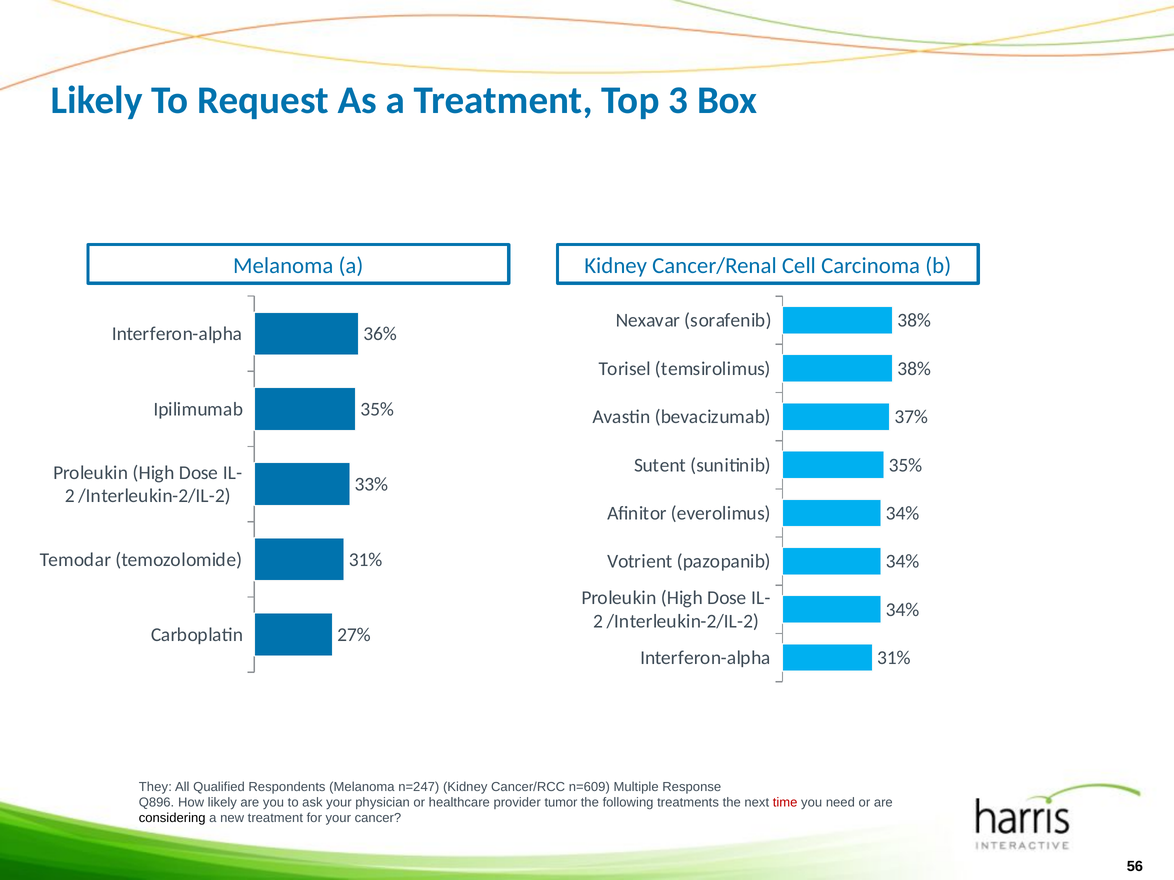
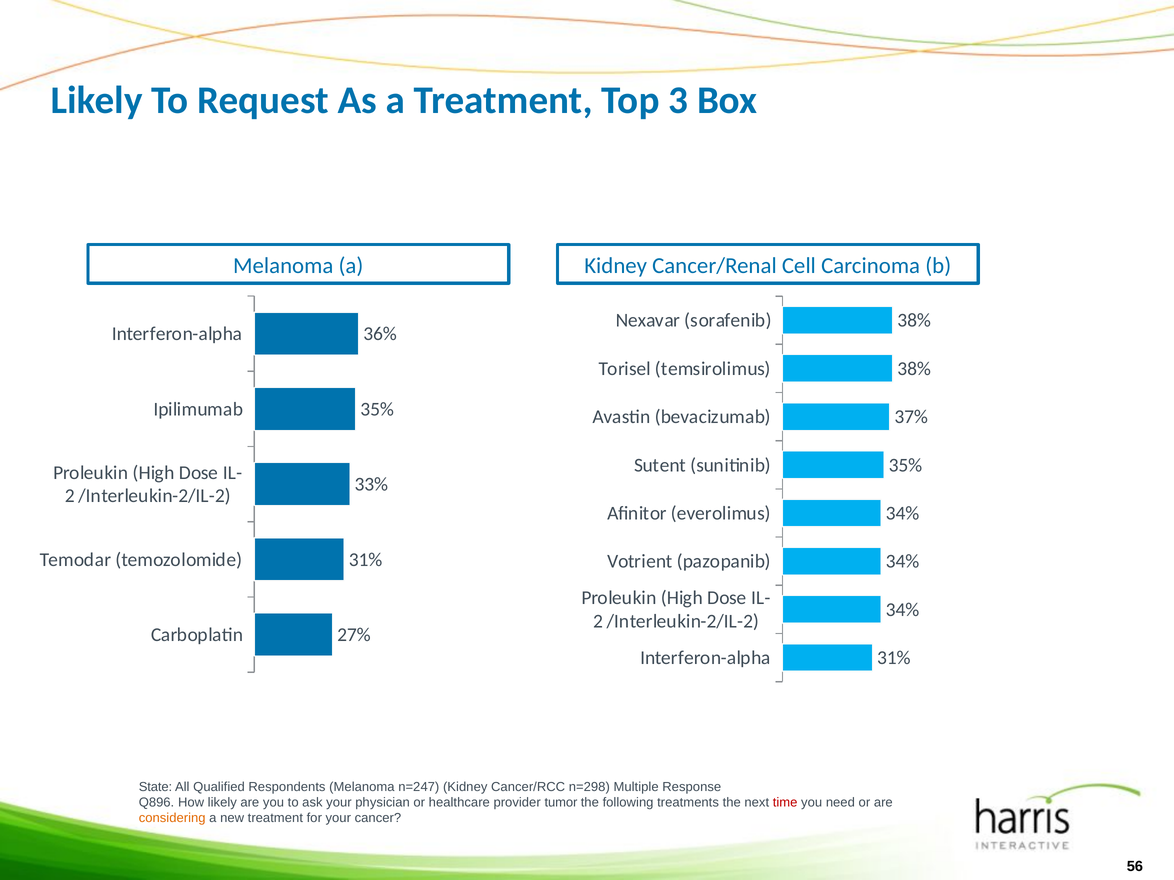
They: They -> State
n=609: n=609 -> n=298
considering colour: black -> orange
